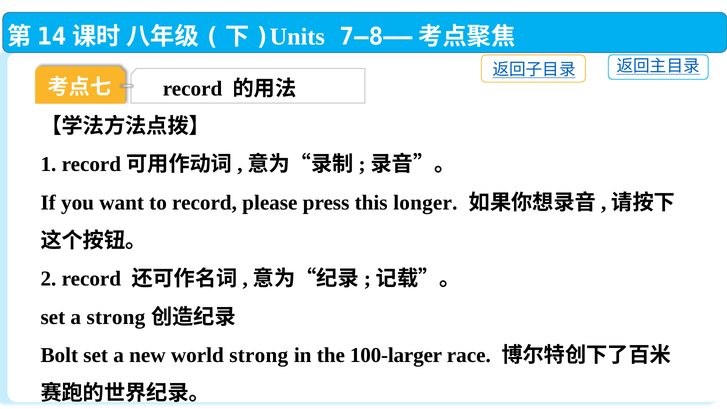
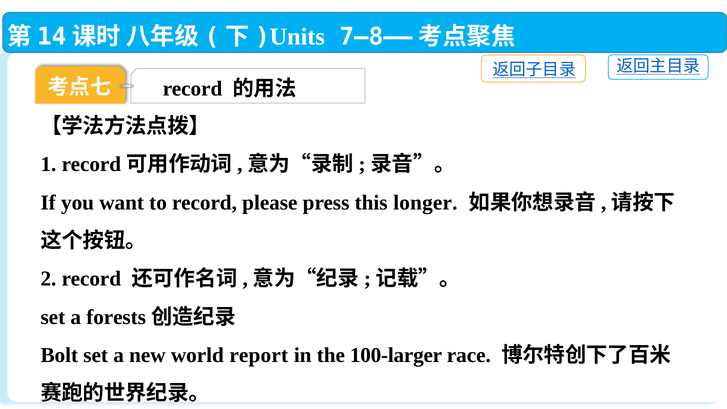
a strong: strong -> forests
world strong: strong -> report
